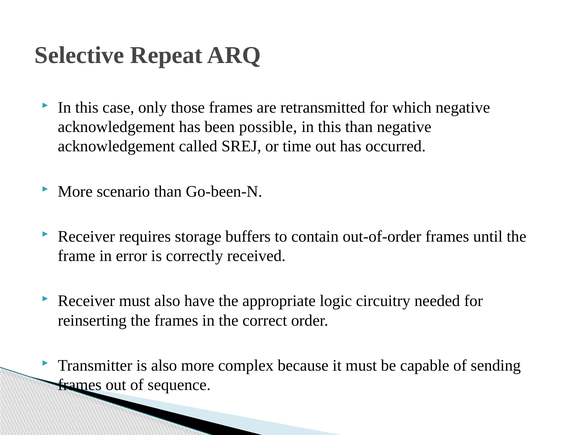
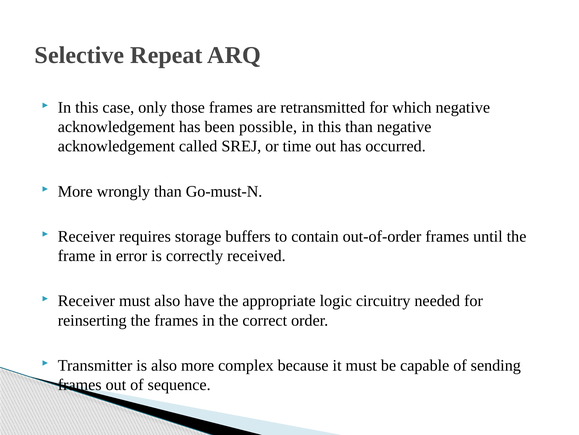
scenario: scenario -> wrongly
Go-been-N: Go-been-N -> Go-must-N
